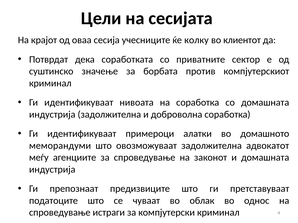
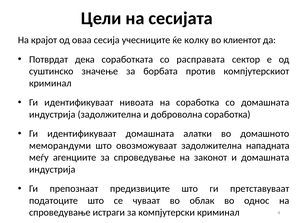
приватните: приватните -> расправата
идентификуваат примероци: примероци -> домашната
адвокатот: адвокатот -> нападната
